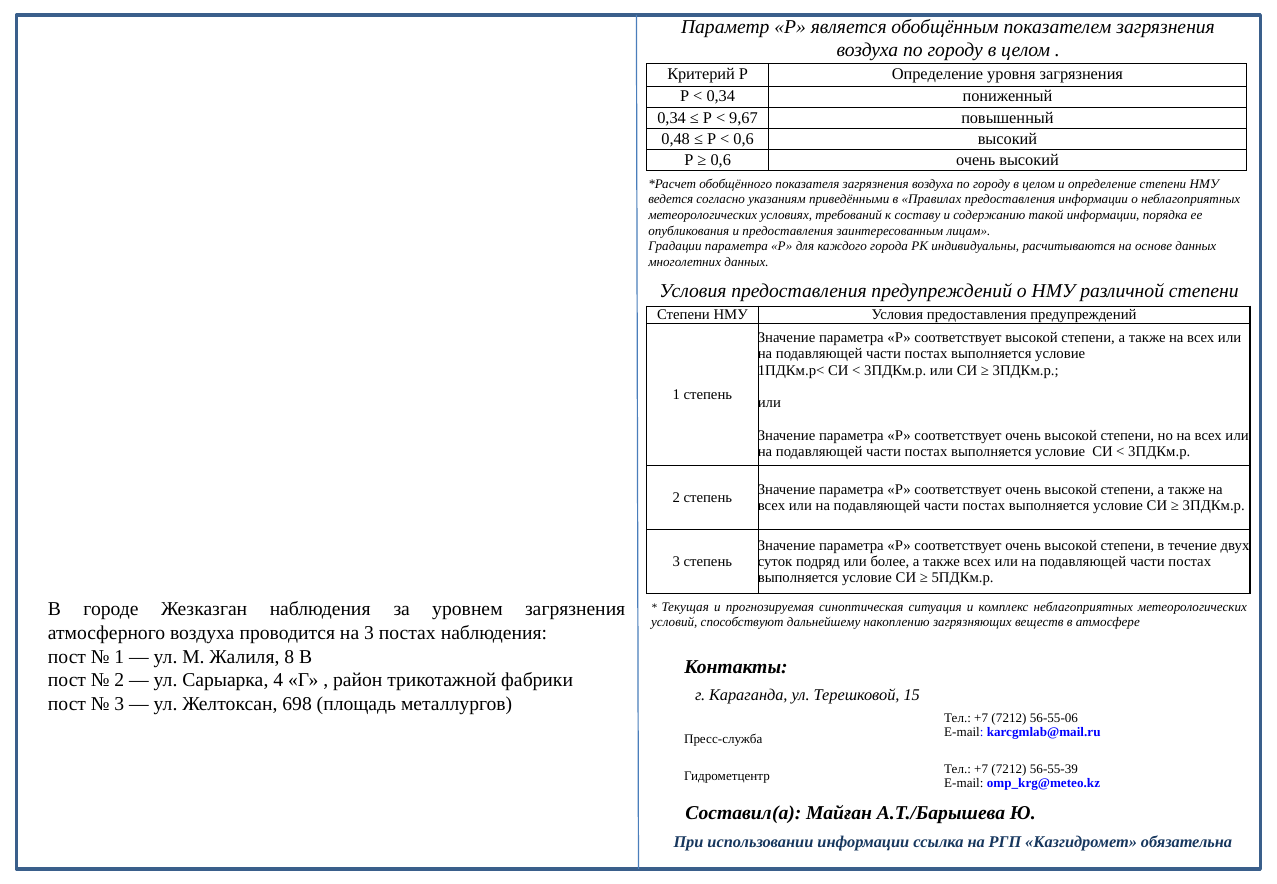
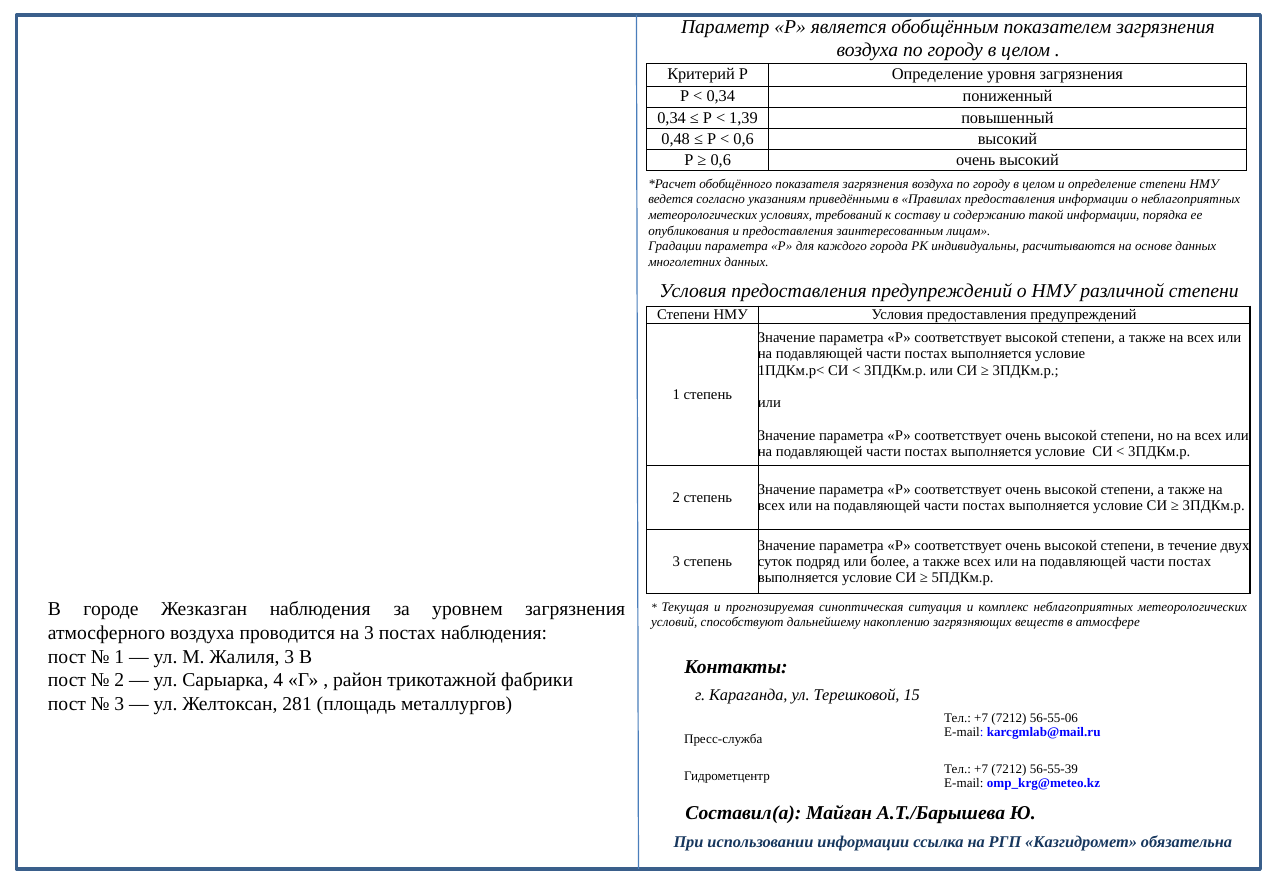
9,67: 9,67 -> 1,39
Жалиля 8: 8 -> 3
698: 698 -> 281
